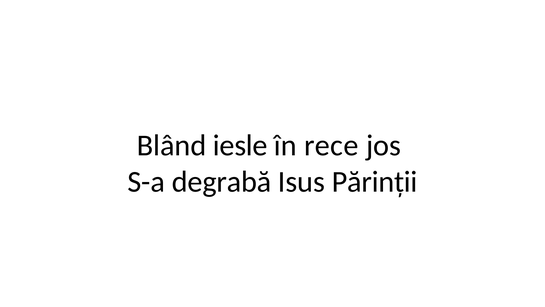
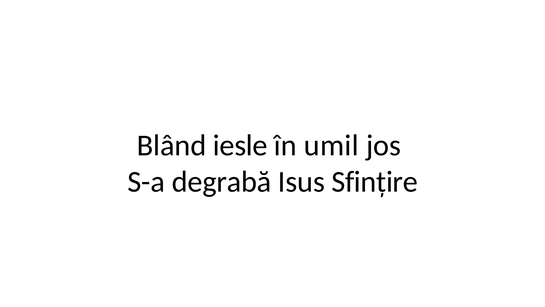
rece: rece -> umil
Părinții: Părinții -> Sfințire
